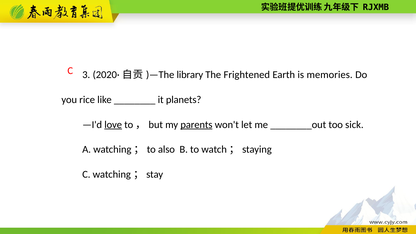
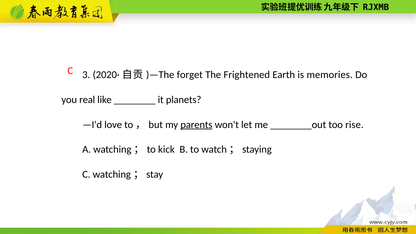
library: library -> forget
rice: rice -> real
love underline: present -> none
sick: sick -> rise
also: also -> kick
